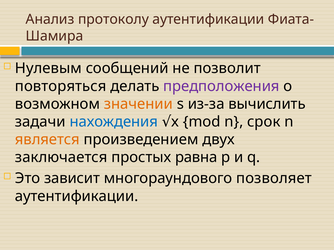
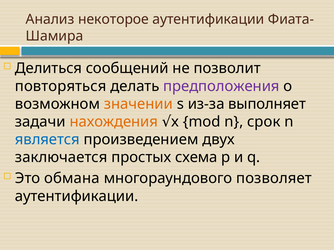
протоколу: протоколу -> некоторое
Нулевым: Нулевым -> Делиться
вычислить: вычислить -> выполняет
нахождения colour: blue -> orange
является colour: orange -> blue
равна: равна -> схема
зависит: зависит -> обмана
